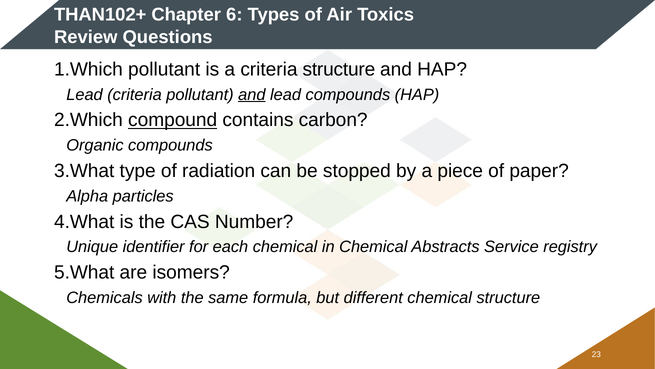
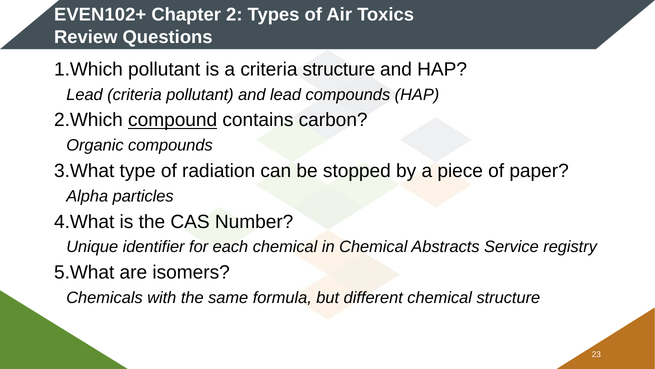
THAN102+: THAN102+ -> EVEN102+
6: 6 -> 2
and at (252, 94) underline: present -> none
